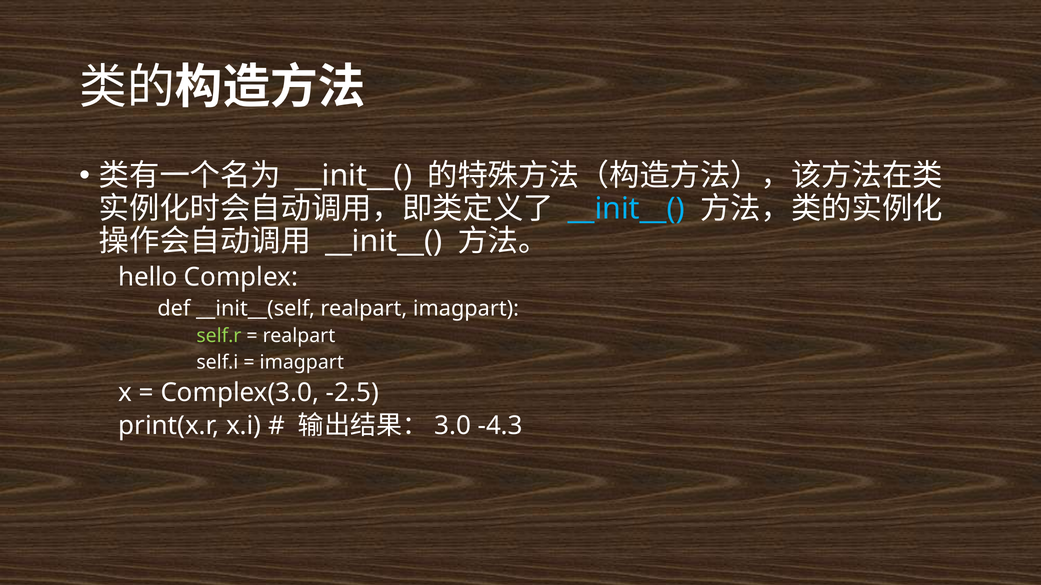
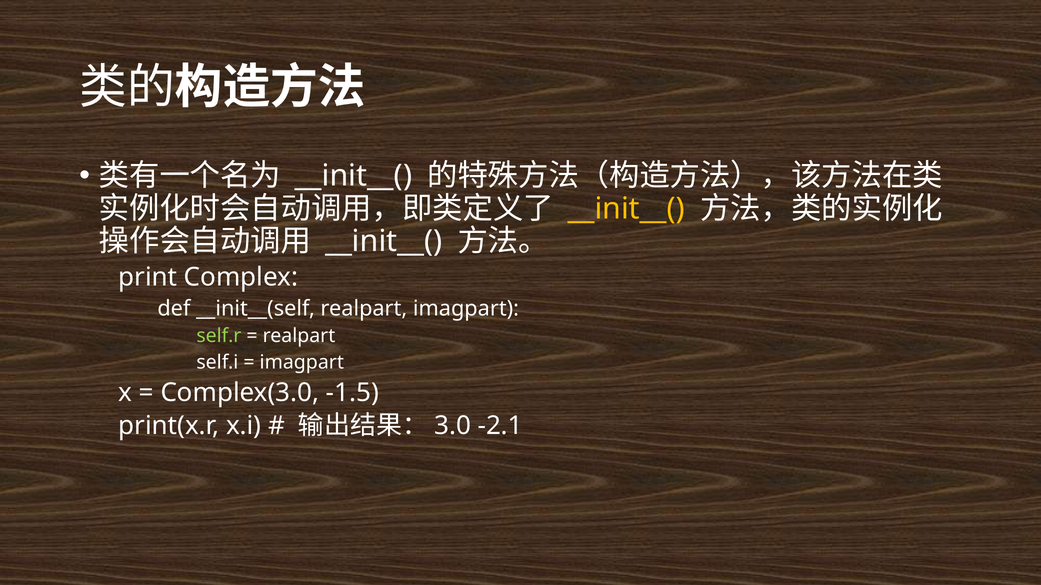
__init__( at (626, 209) colour: light blue -> yellow
hello: hello -> print
-2.5: -2.5 -> -1.5
-4.3: -4.3 -> -2.1
